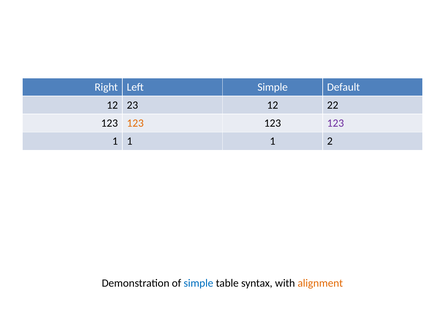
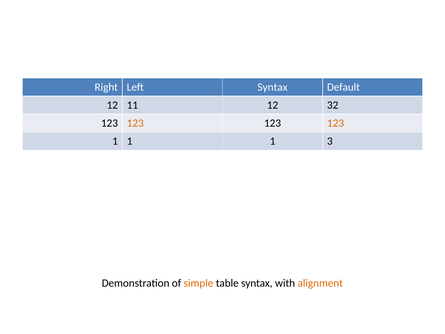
Left Simple: Simple -> Syntax
23: 23 -> 11
22: 22 -> 32
123 at (336, 123) colour: purple -> orange
2: 2 -> 3
simple at (198, 283) colour: blue -> orange
